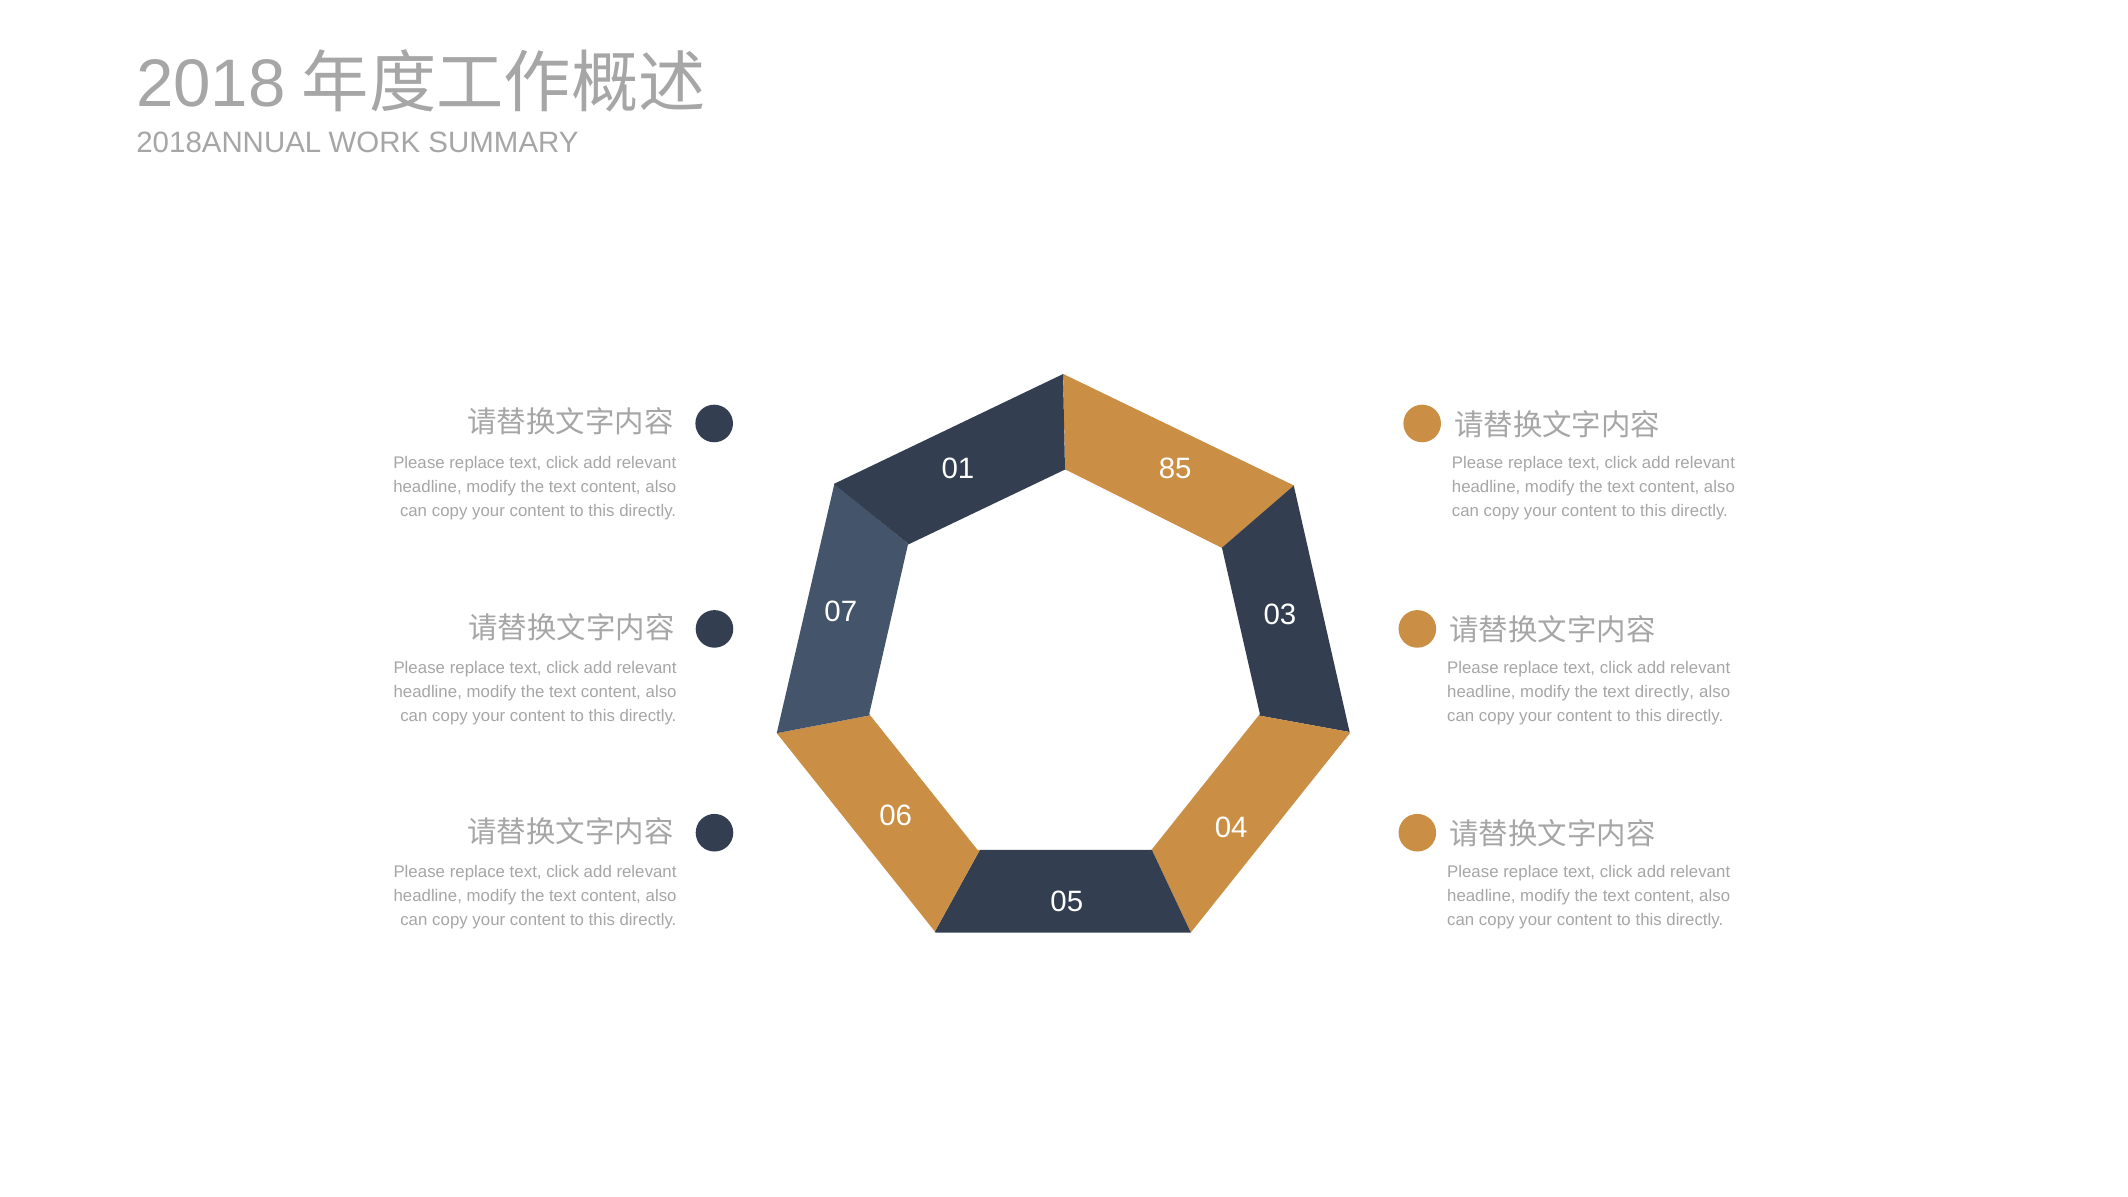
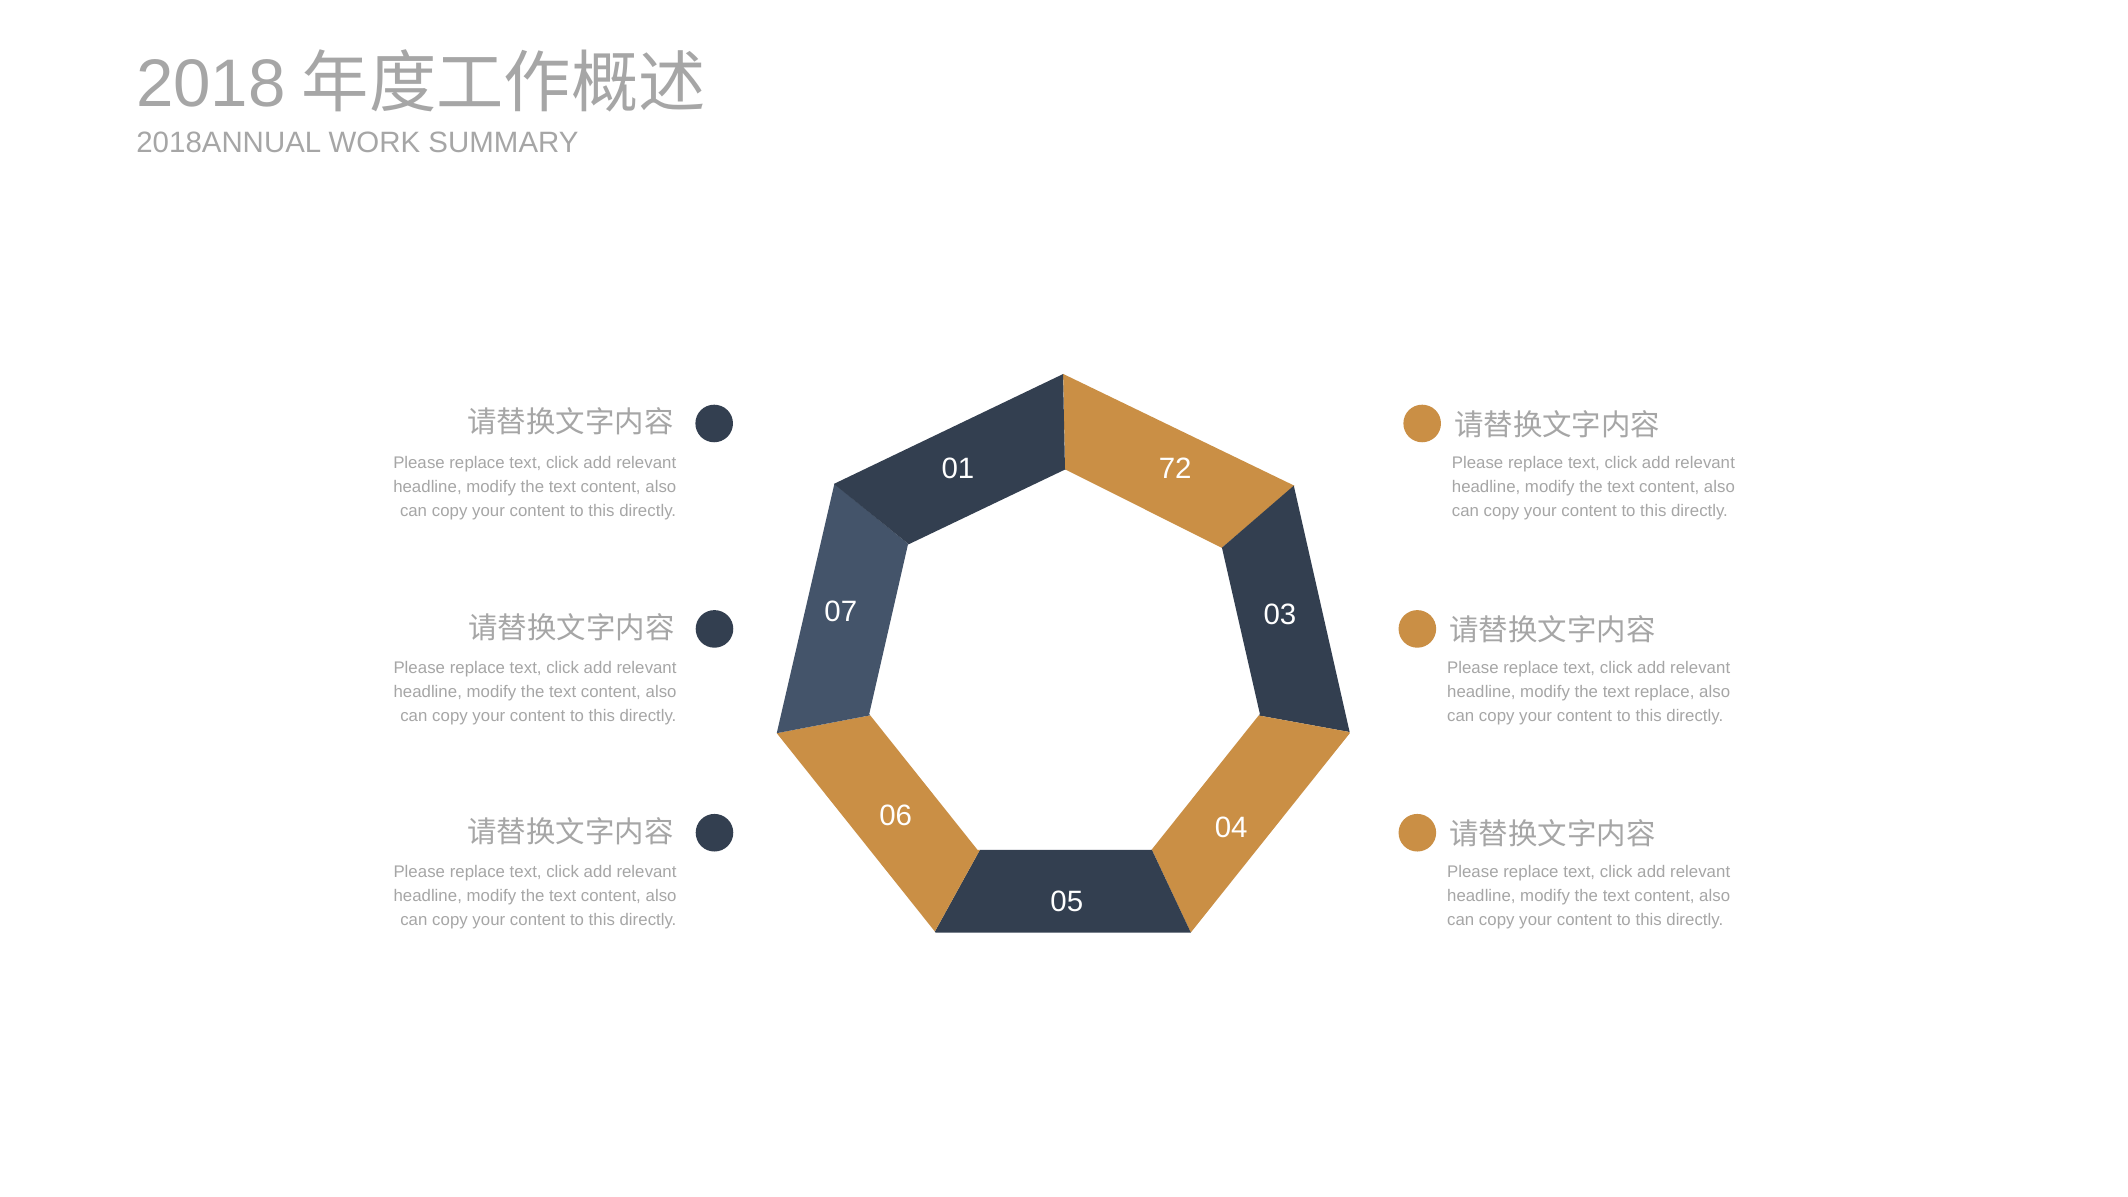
85: 85 -> 72
text directly: directly -> replace
